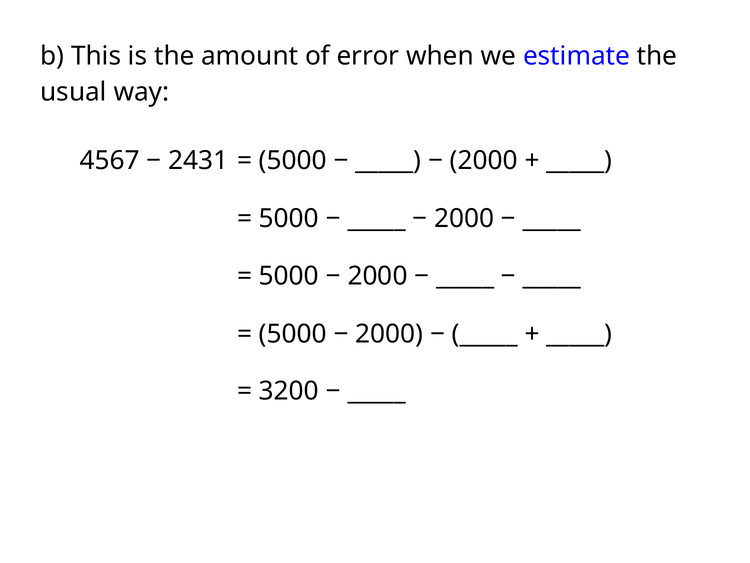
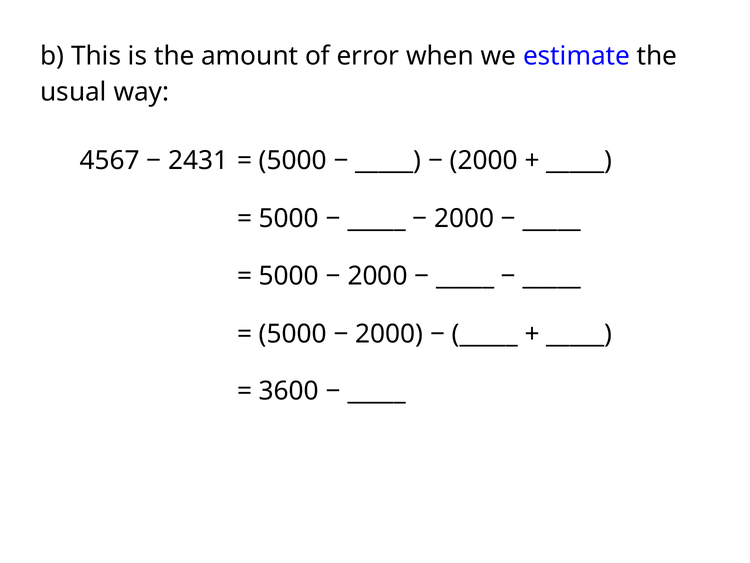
3200: 3200 -> 3600
